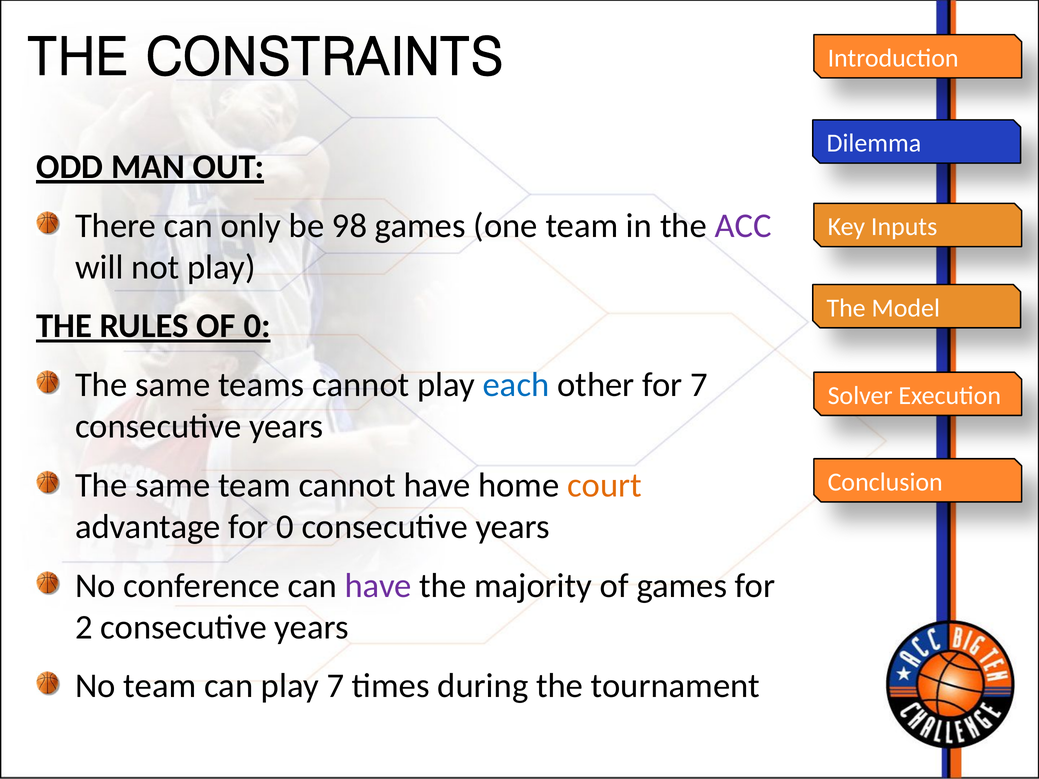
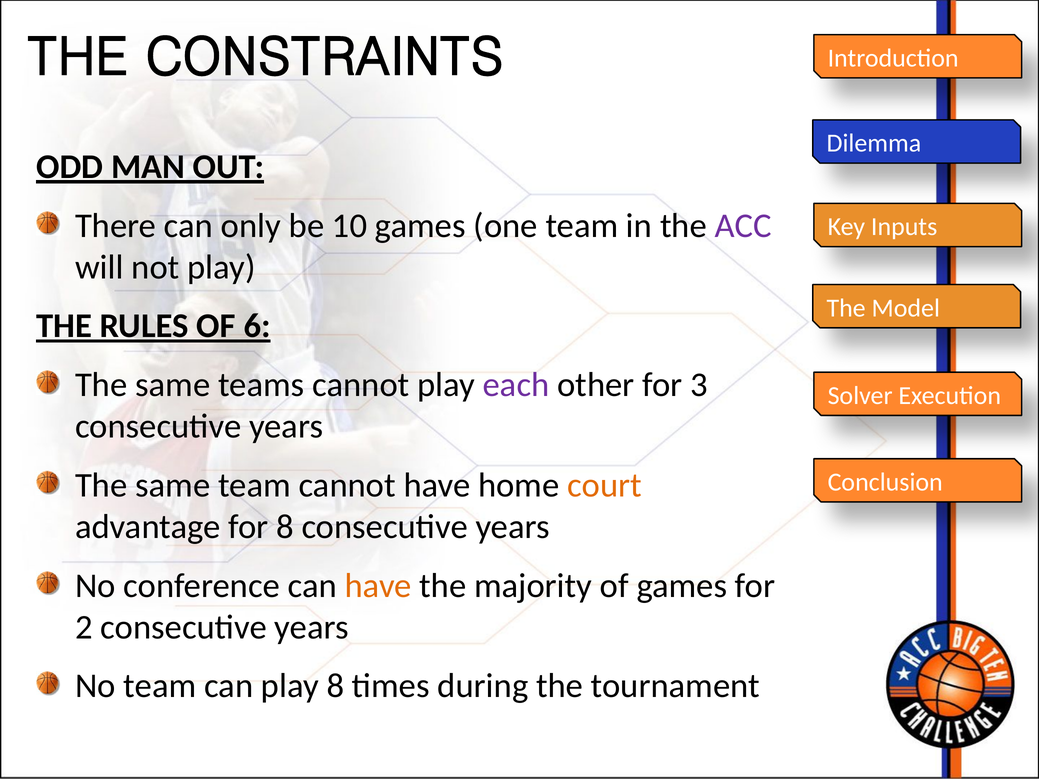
98: 98 -> 10
OF 0: 0 -> 6
each colour: blue -> purple
for 7: 7 -> 3
for 0: 0 -> 8
have at (378, 586) colour: purple -> orange
play 7: 7 -> 8
